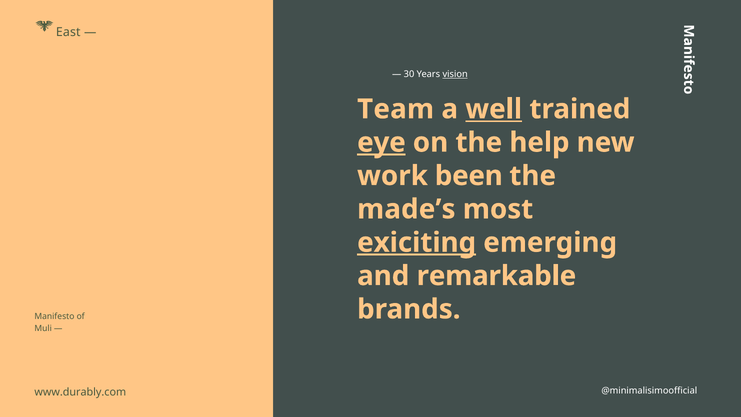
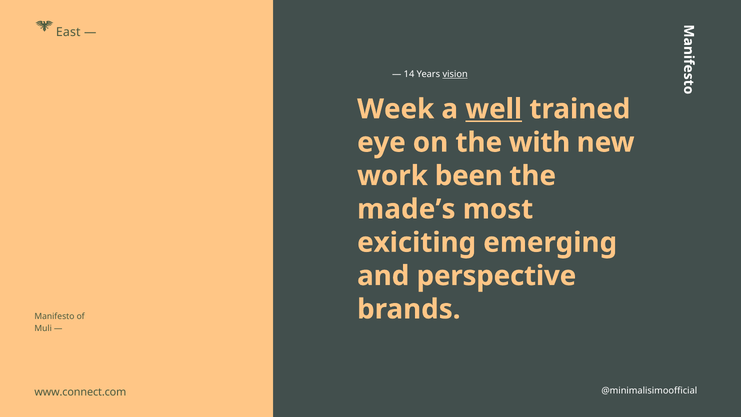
30: 30 -> 14
Team: Team -> Week
eye underline: present -> none
help: help -> with
exiciting underline: present -> none
remarkable: remarkable -> perspective
www.durably.com: www.durably.com -> www.connect.com
